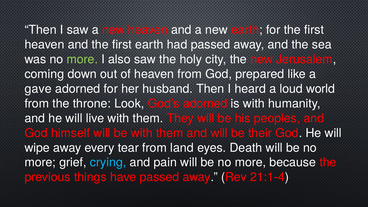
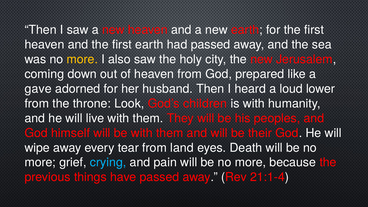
more at (82, 59) colour: light green -> yellow
world: world -> lower
God’s adorned: adorned -> children
